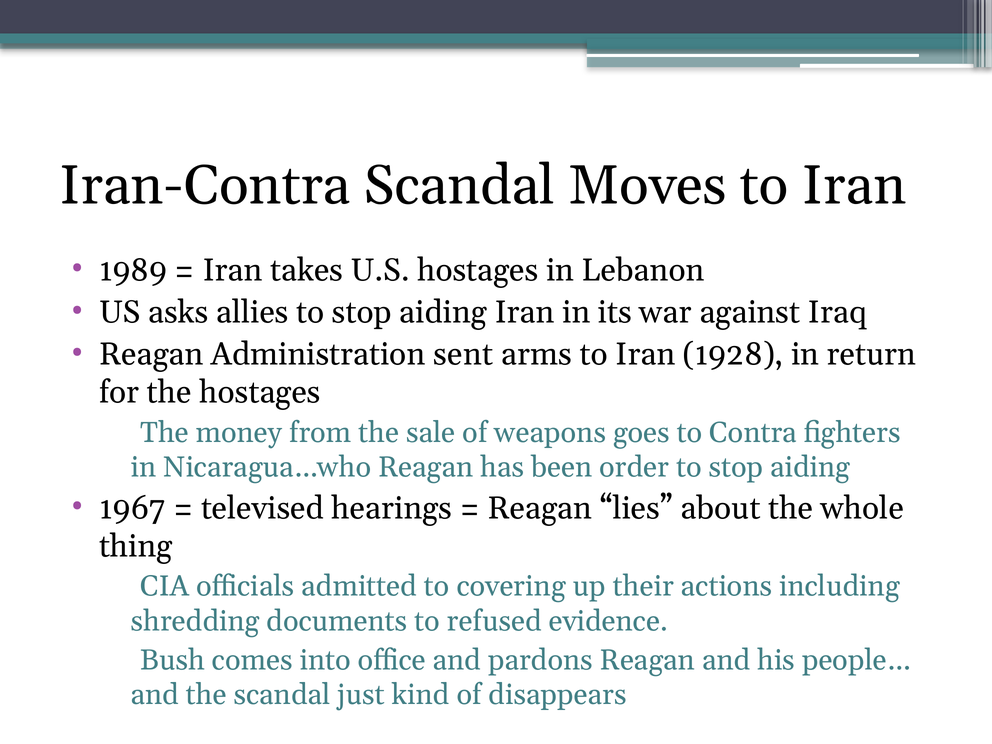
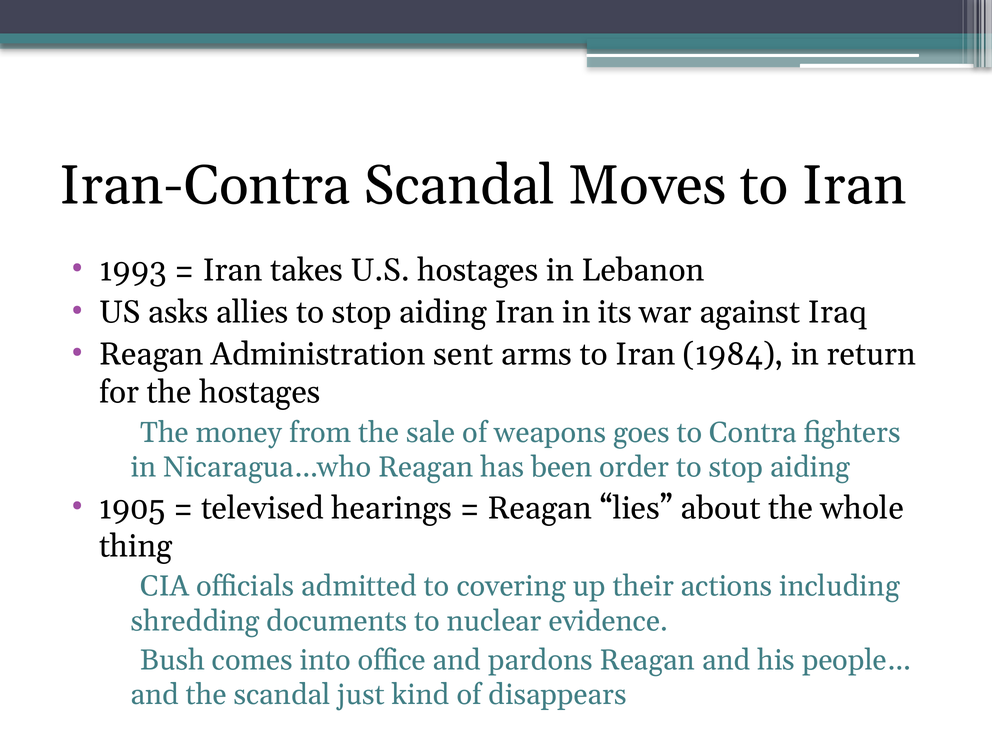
1989: 1989 -> 1993
1928: 1928 -> 1984
1967: 1967 -> 1905
refused: refused -> nuclear
